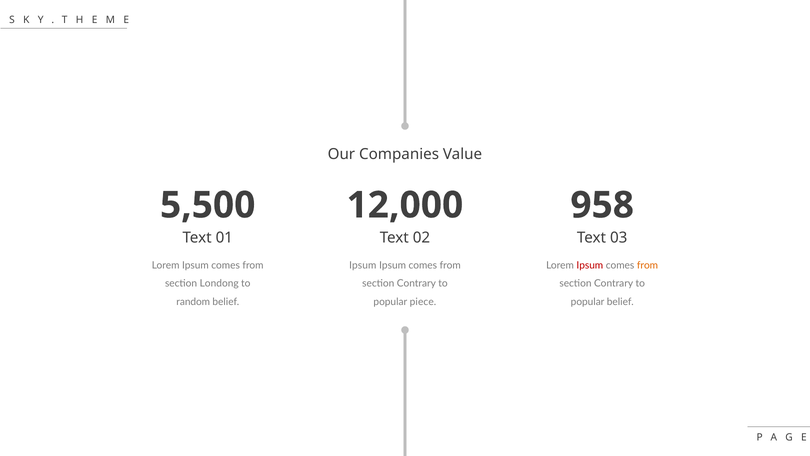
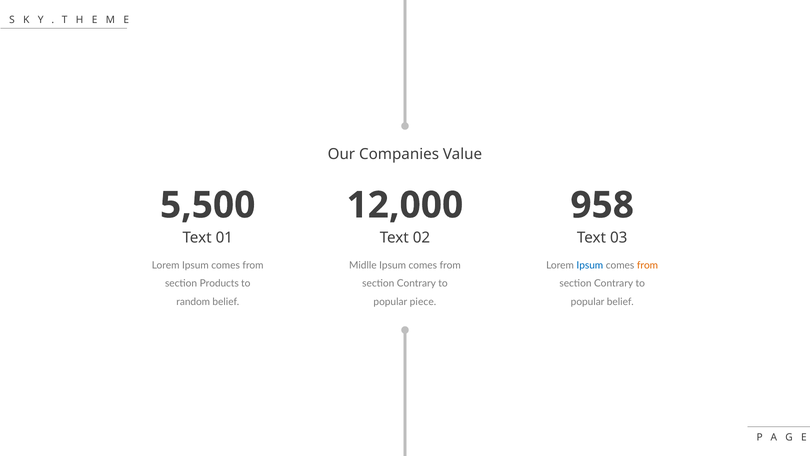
Ipsum at (363, 265): Ipsum -> Midlle
Ipsum at (590, 265) colour: red -> blue
Londong: Londong -> Products
